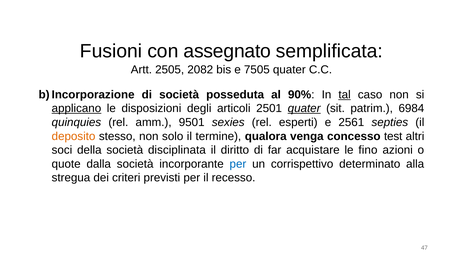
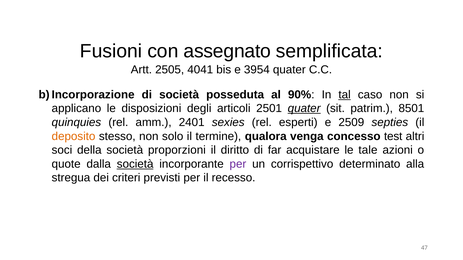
2082: 2082 -> 4041
7505: 7505 -> 3954
applicano underline: present -> none
6984: 6984 -> 8501
9501: 9501 -> 2401
2561: 2561 -> 2509
disciplinata: disciplinata -> proporzioni
fino: fino -> tale
società at (135, 164) underline: none -> present
per at (238, 164) colour: blue -> purple
